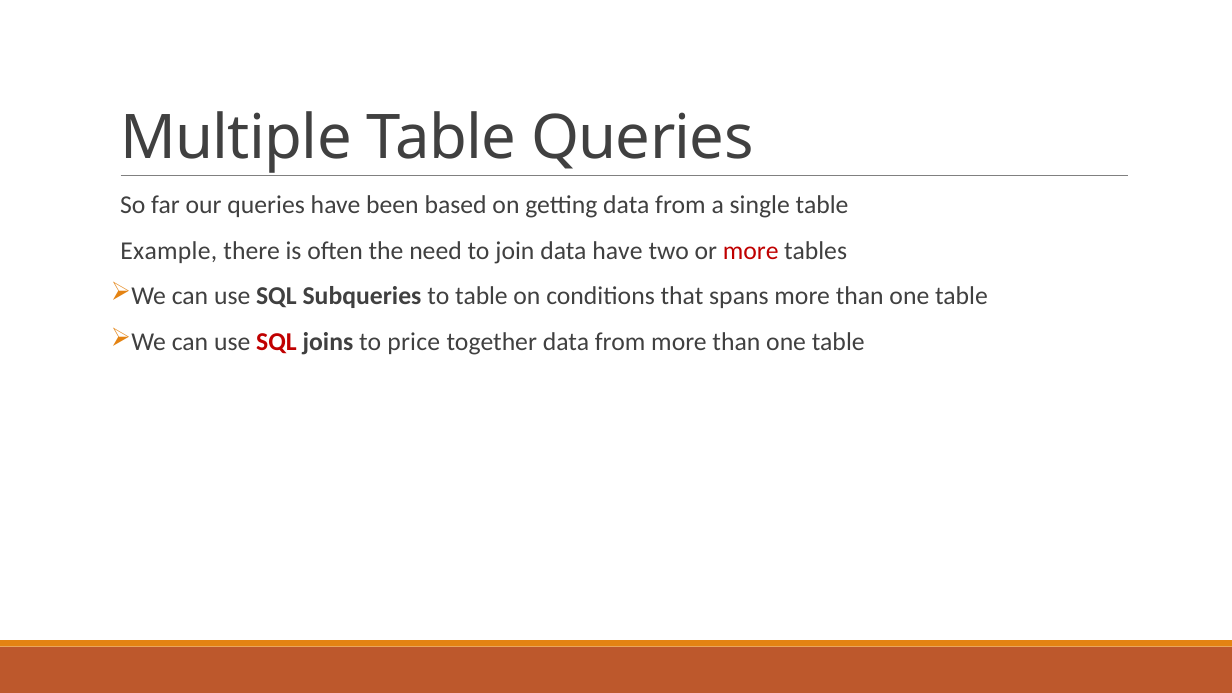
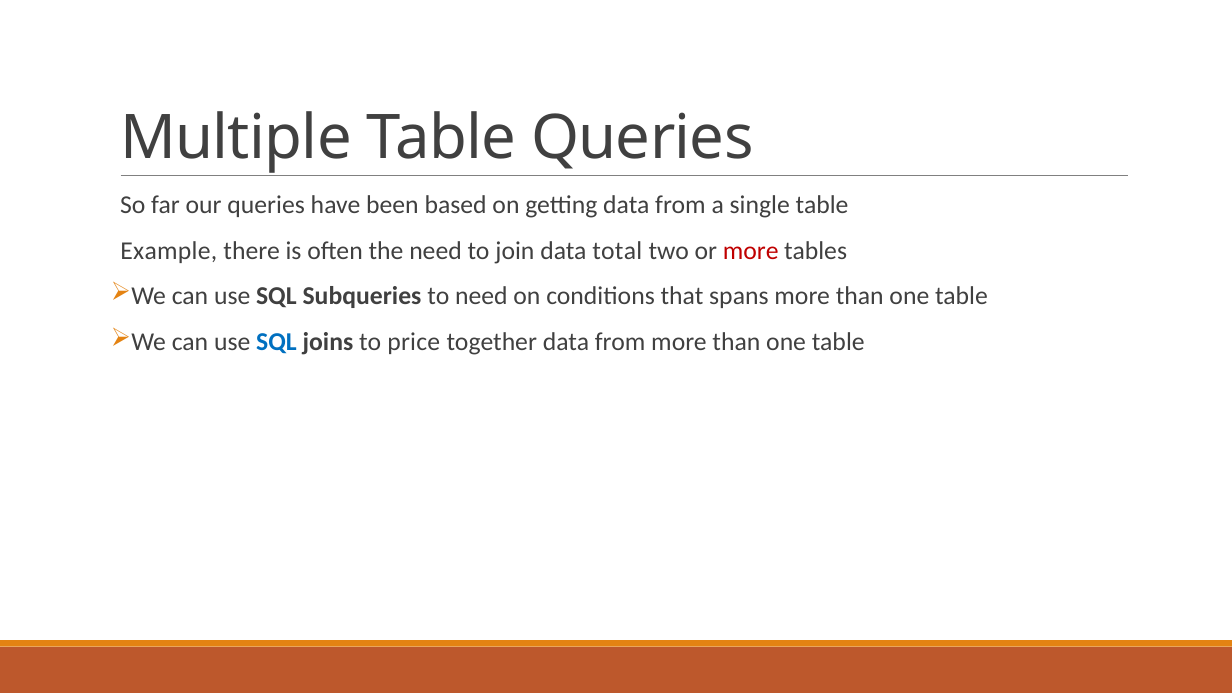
data have: have -> total
to table: table -> need
SQL at (276, 342) colour: red -> blue
